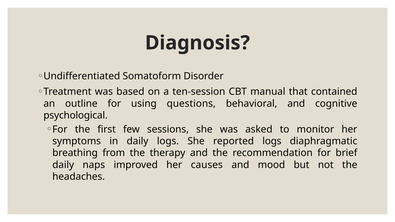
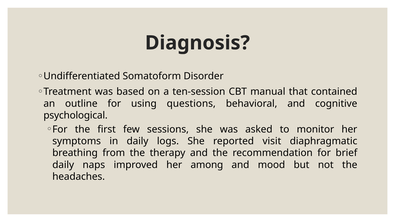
reported logs: logs -> visit
causes: causes -> among
